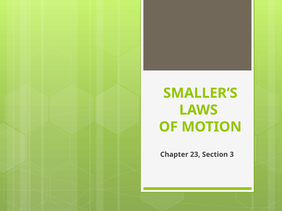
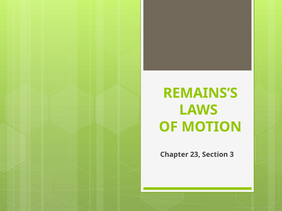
SMALLER’S: SMALLER’S -> REMAINS’S
